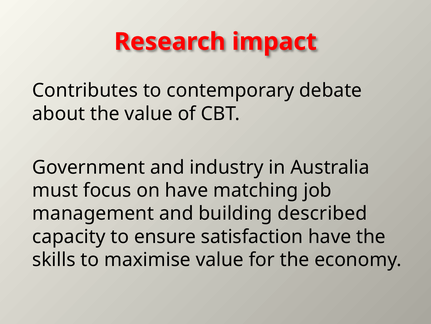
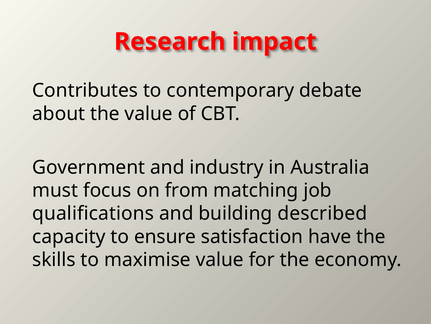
on have: have -> from
management: management -> qualifications
